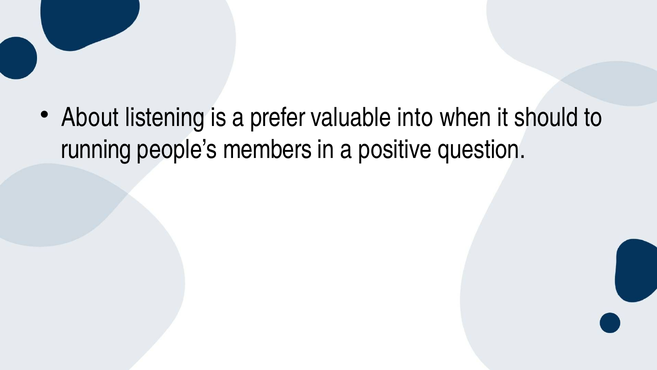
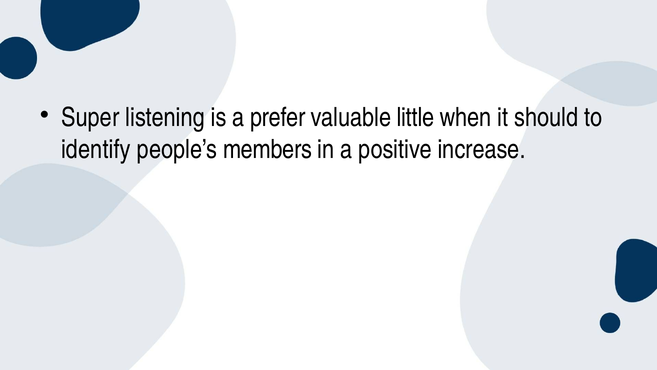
About: About -> Super
into: into -> little
running: running -> identify
question: question -> increase
